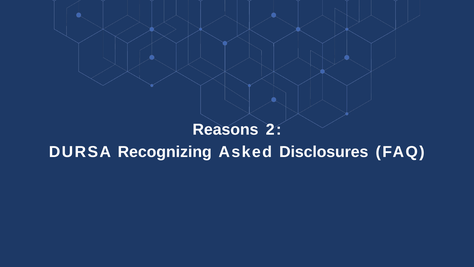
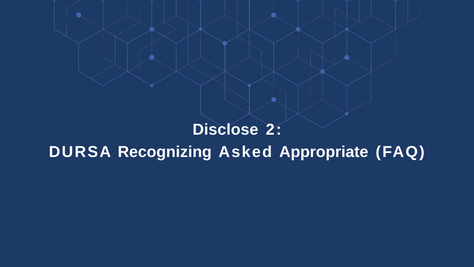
Reasons: Reasons -> Disclose
Disclosures: Disclosures -> Appropriate
